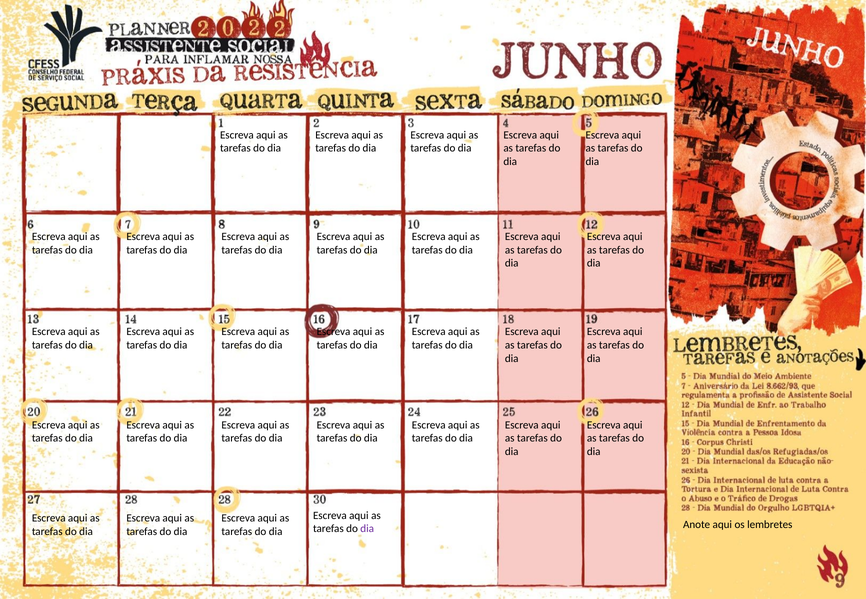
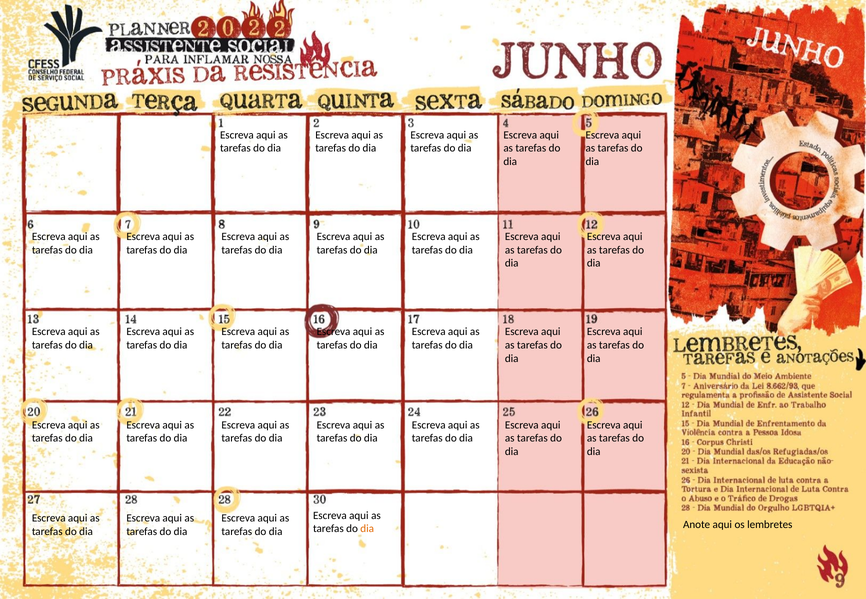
dia at (367, 529) colour: purple -> orange
